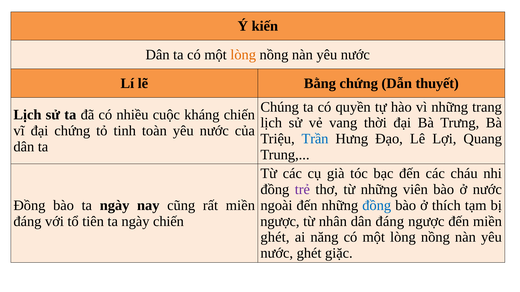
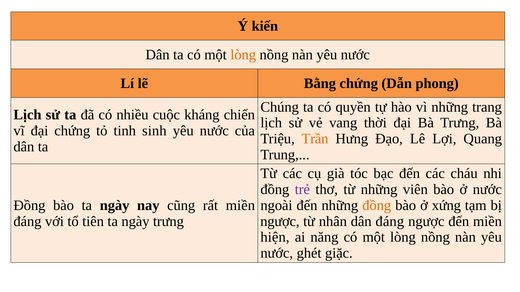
thuyết: thuyết -> phong
toàn: toàn -> sinh
Trần colour: blue -> orange
đồng at (377, 206) colour: blue -> orange
thích: thích -> xứng
ngày chiến: chiến -> trưng
ghét at (275, 238): ghét -> hiện
